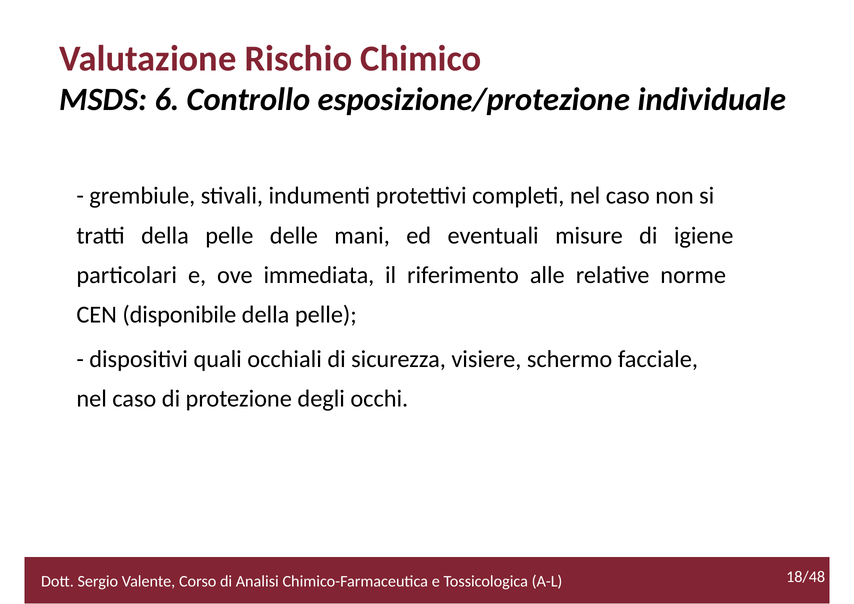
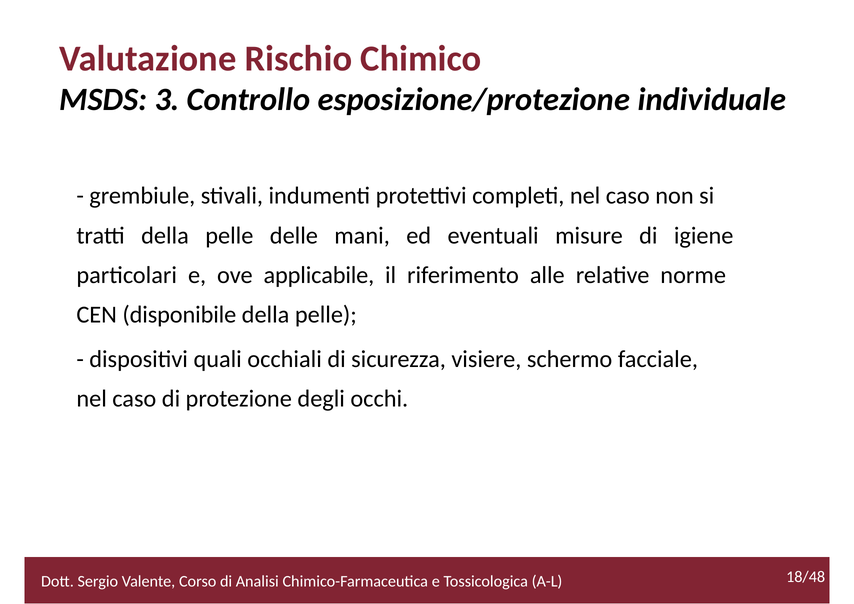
6: 6 -> 3
immediata: immediata -> applicabile
